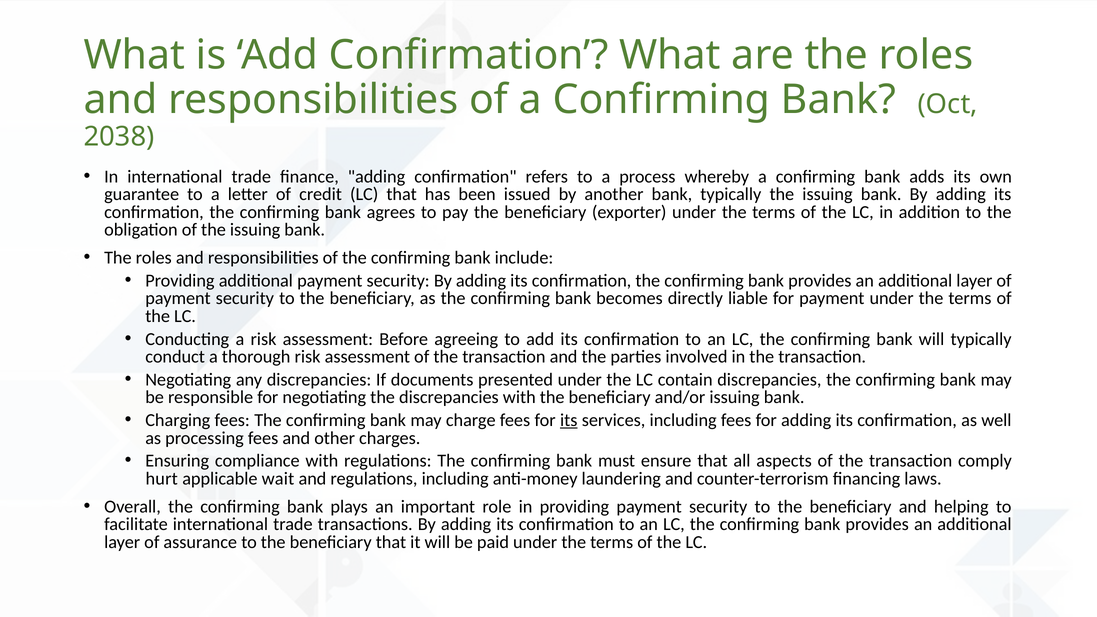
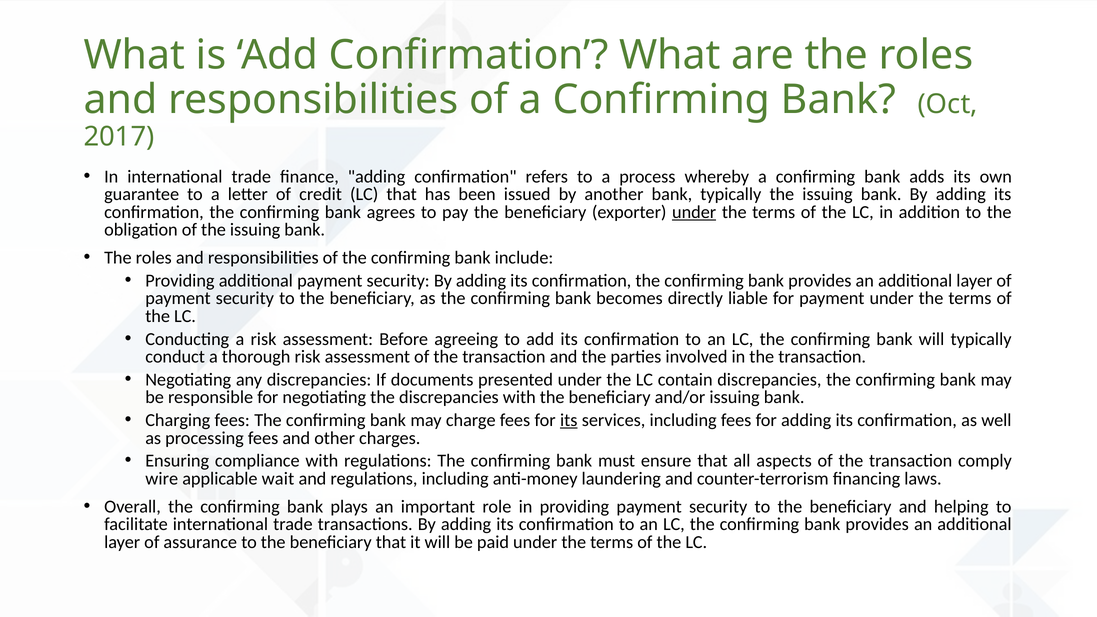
2038: 2038 -> 2017
under at (694, 212) underline: none -> present
hurt: hurt -> wire
